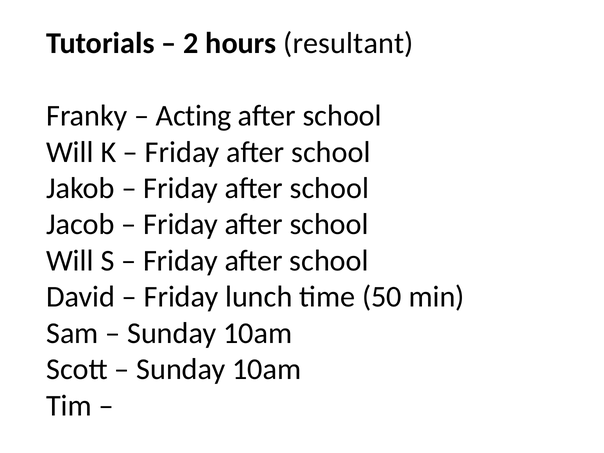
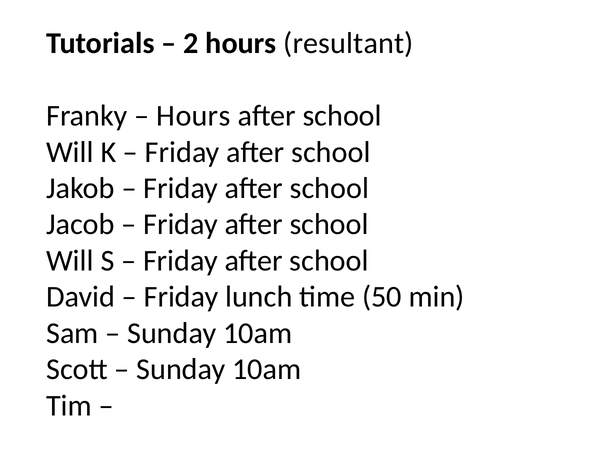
Acting at (194, 116): Acting -> Hours
